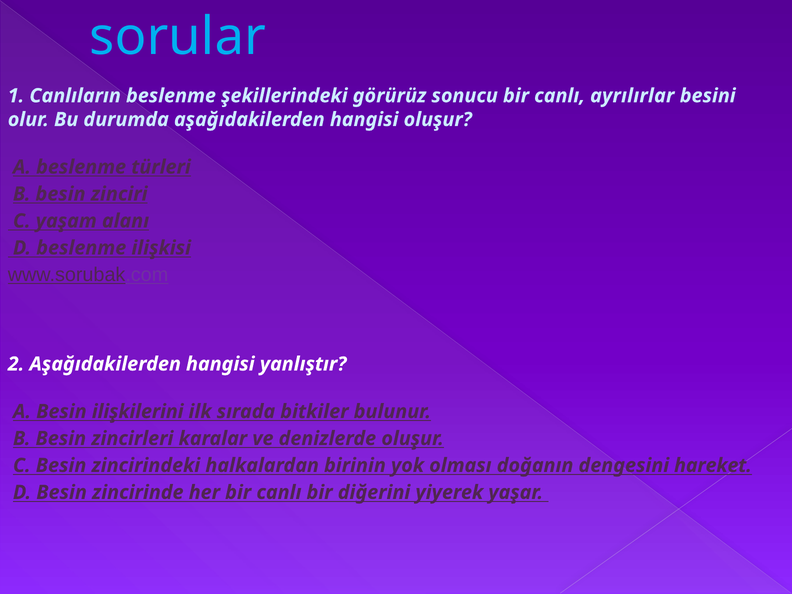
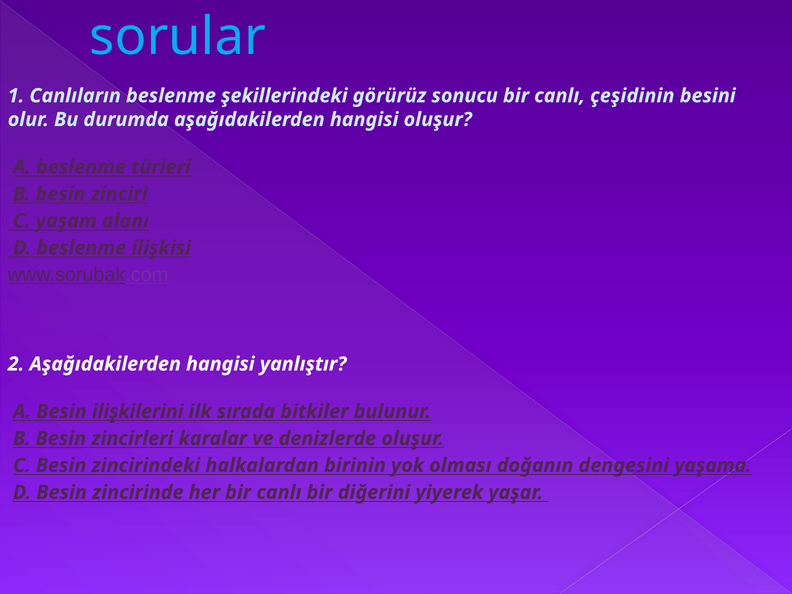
ayrılırlar: ayrılırlar -> çeşidinin
hareket: hareket -> yaşama
